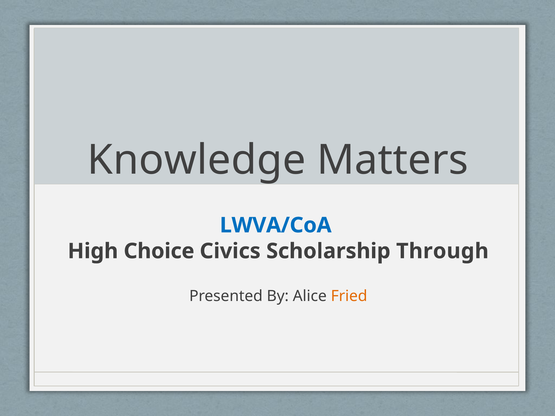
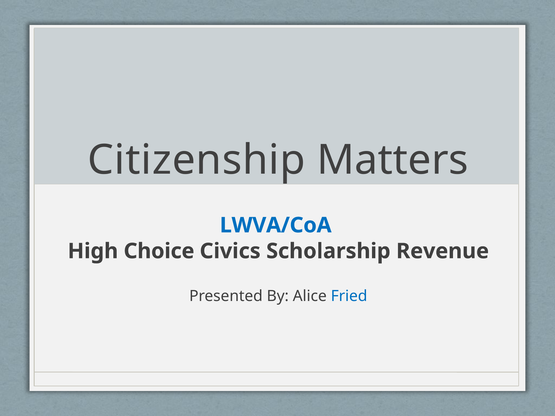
Knowledge: Knowledge -> Citizenship
Through: Through -> Revenue
Fried colour: orange -> blue
